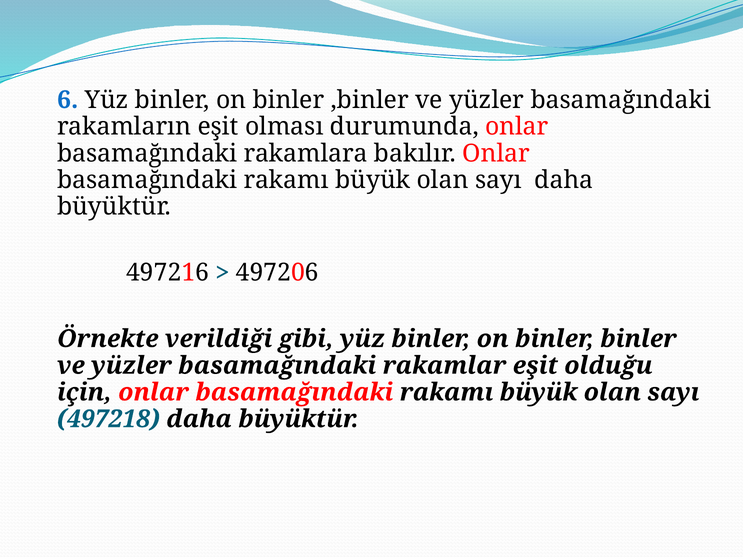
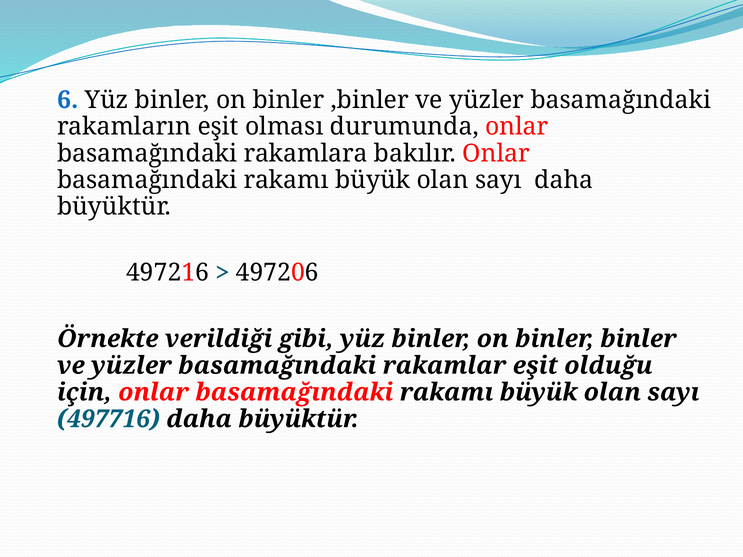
497218: 497218 -> 497716
